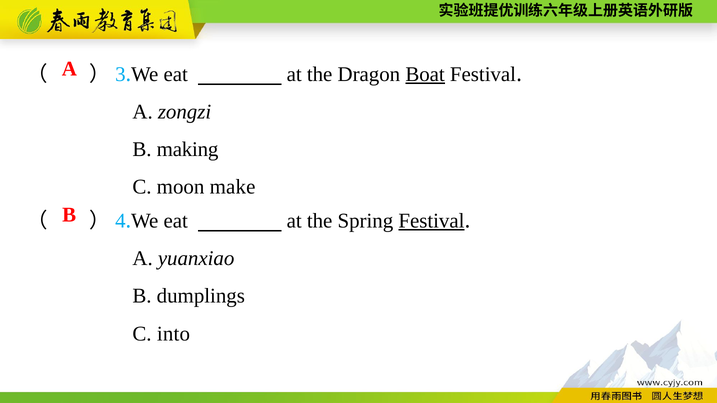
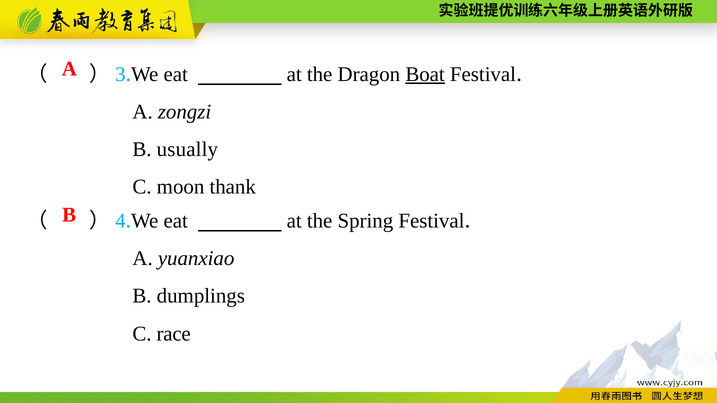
making: making -> usually
make: make -> thank
Festival at (431, 221) underline: present -> none
into: into -> race
